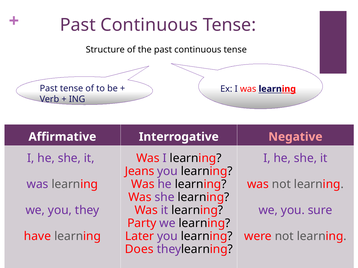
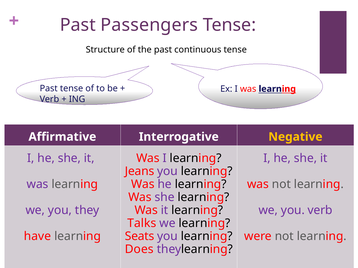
Continuous at (149, 25): Continuous -> Passengers
Negative colour: pink -> yellow
you sure: sure -> verb
Party: Party -> Talks
Later: Later -> Seats
